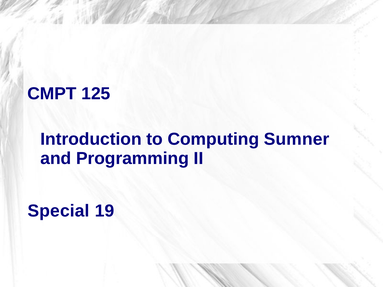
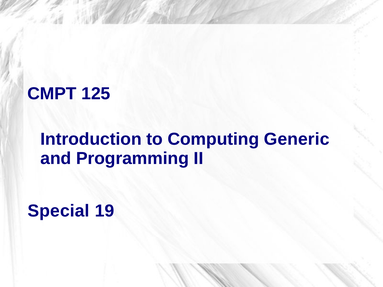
Sumner: Sumner -> Generic
